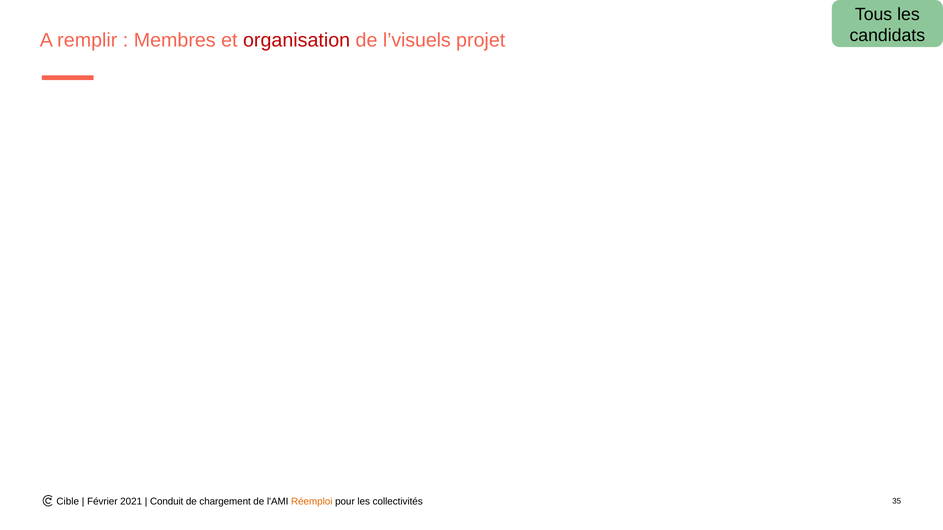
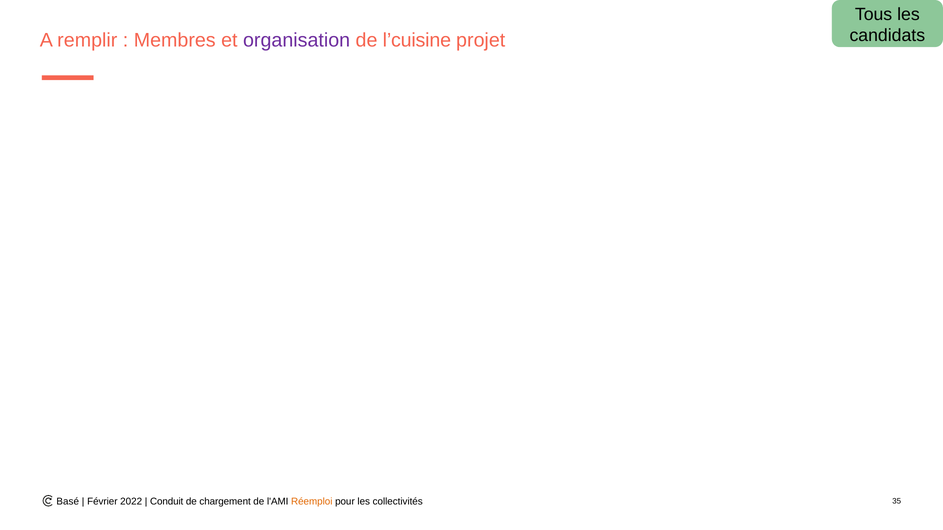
organisation colour: red -> purple
l’visuels: l’visuels -> l’cuisine
Cible: Cible -> Basé
2021: 2021 -> 2022
